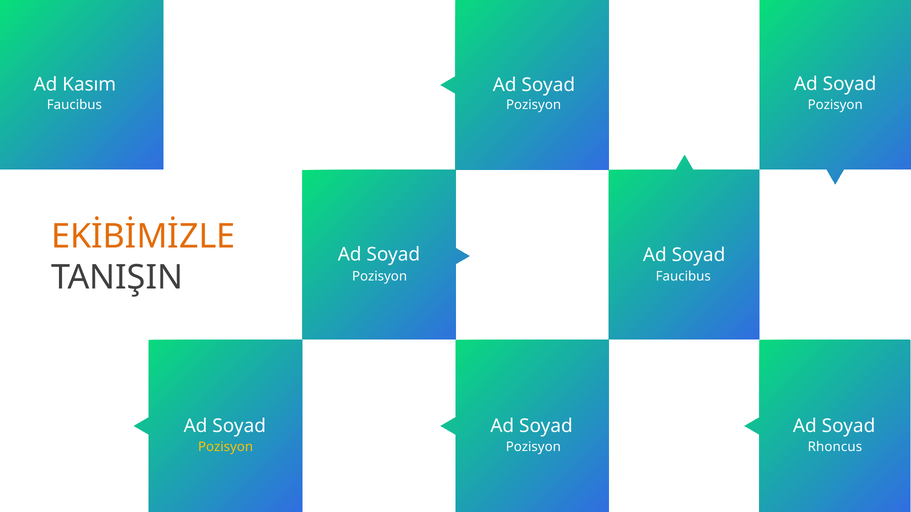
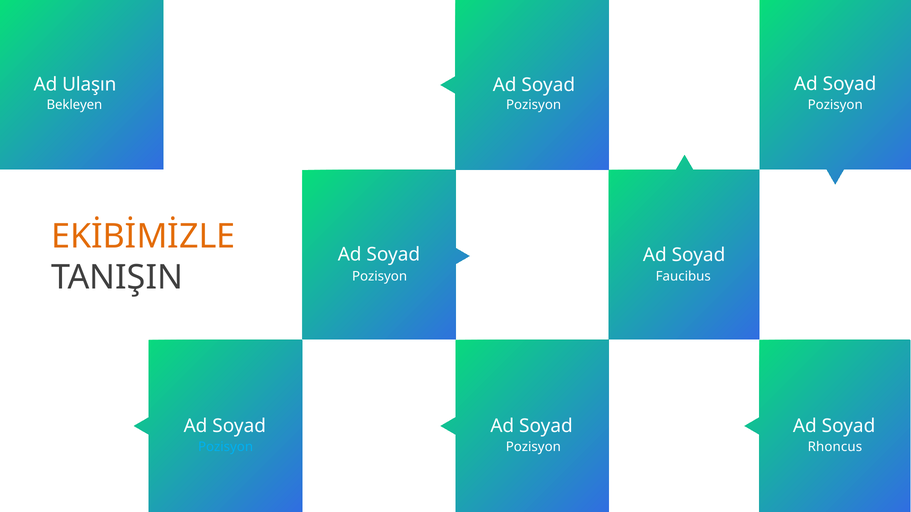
Kasım: Kasım -> Ulaşın
Faucibus at (74, 105): Faucibus -> Bekleyen
Pozisyon at (226, 447) colour: yellow -> light blue
